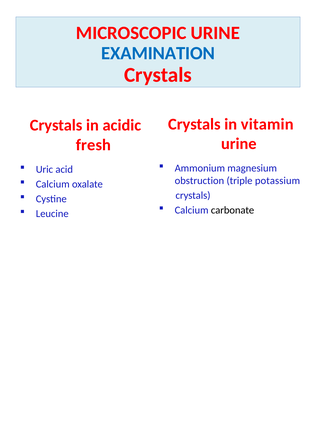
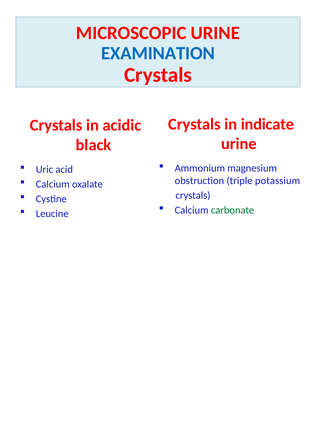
vitamin: vitamin -> indicate
fresh: fresh -> black
carbonate colour: black -> green
